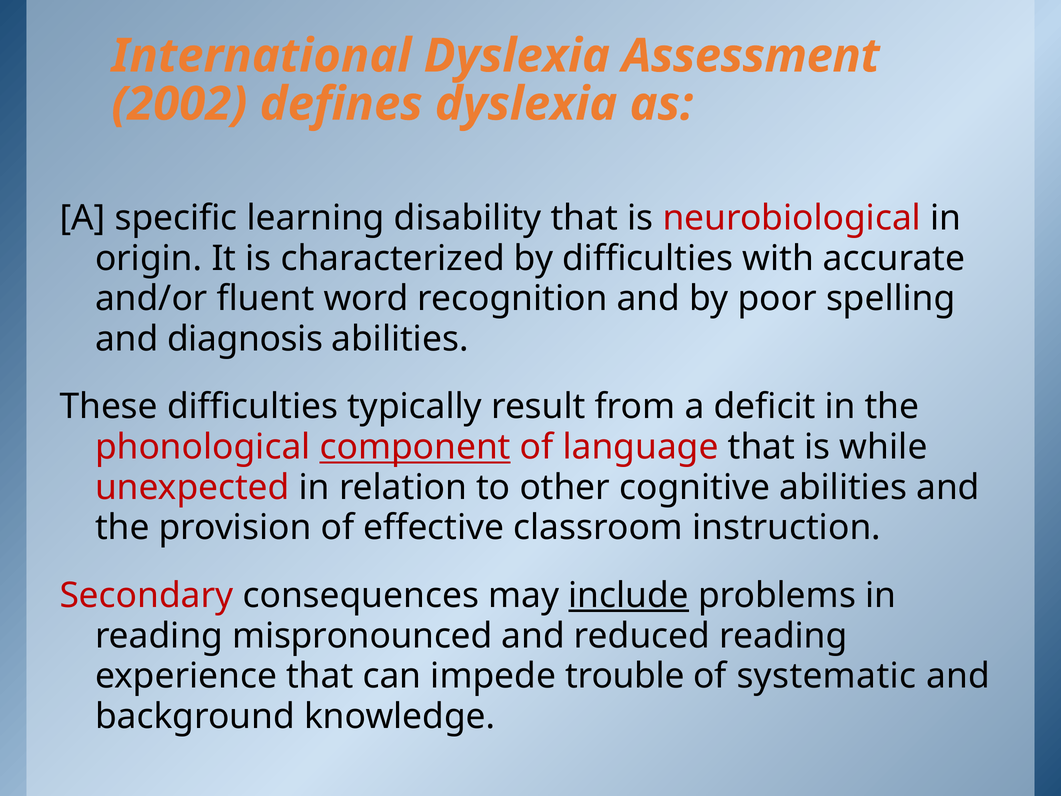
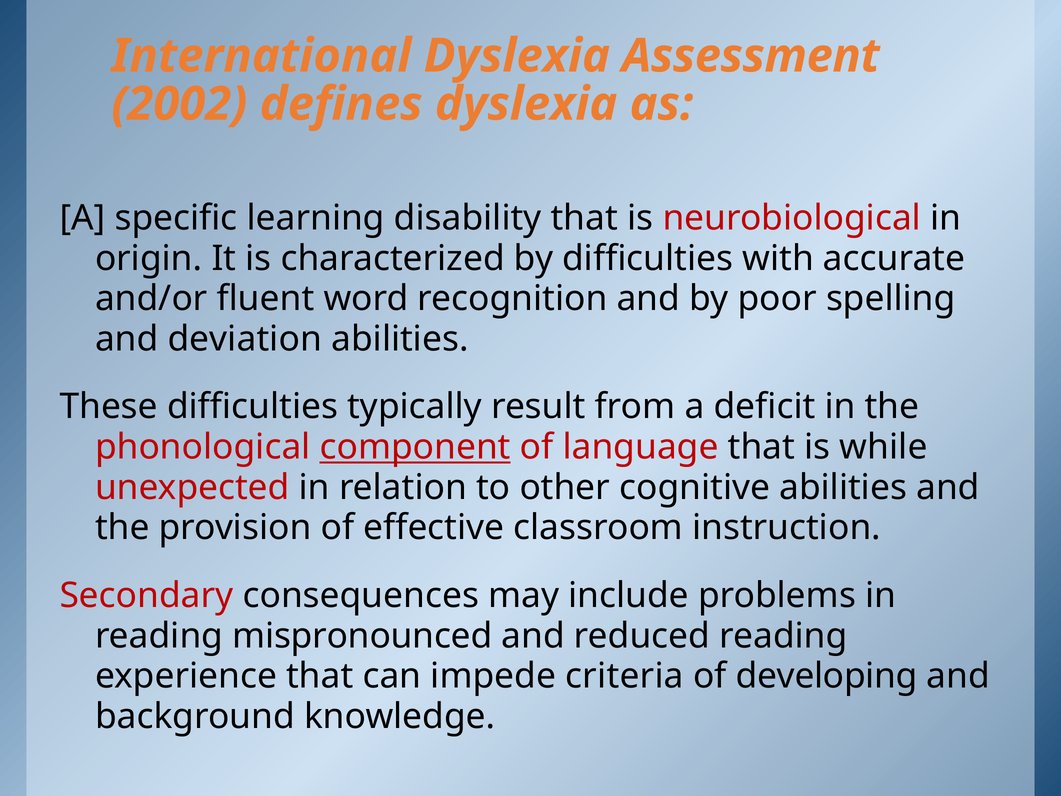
diagnosis: diagnosis -> deviation
include underline: present -> none
trouble: trouble -> criteria
systematic: systematic -> developing
